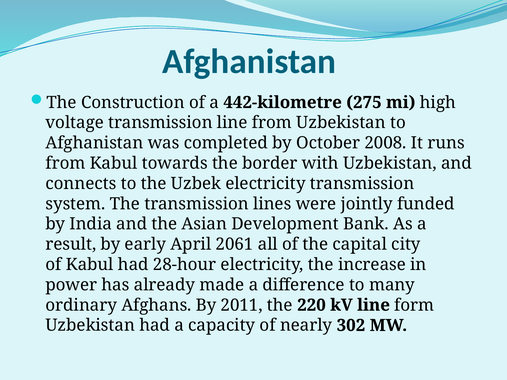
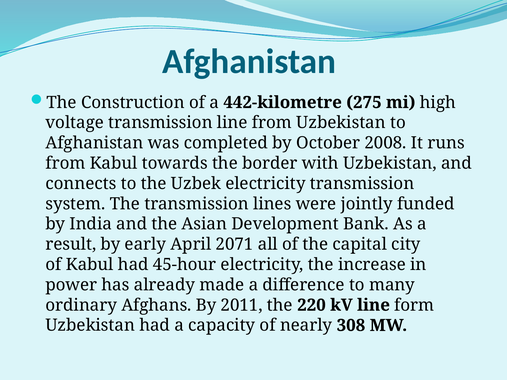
2061: 2061 -> 2071
28-hour: 28-hour -> 45-hour
302: 302 -> 308
